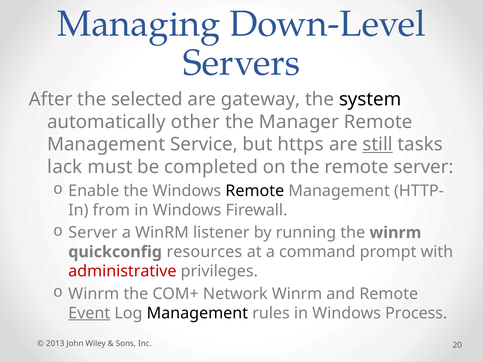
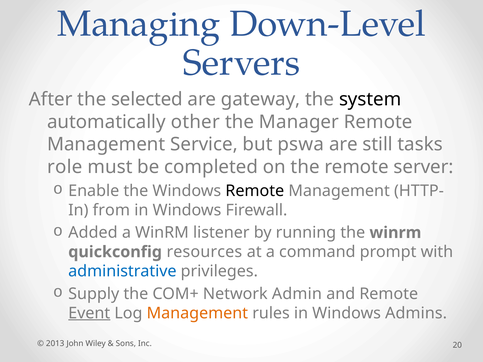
https: https -> pswa
still underline: present -> none
lack: lack -> role
Server at (93, 233): Server -> Added
administrative colour: red -> blue
Winrm at (94, 294): Winrm -> Supply
Network Winrm: Winrm -> Admin
Management at (197, 313) colour: black -> orange
Process: Process -> Admins
